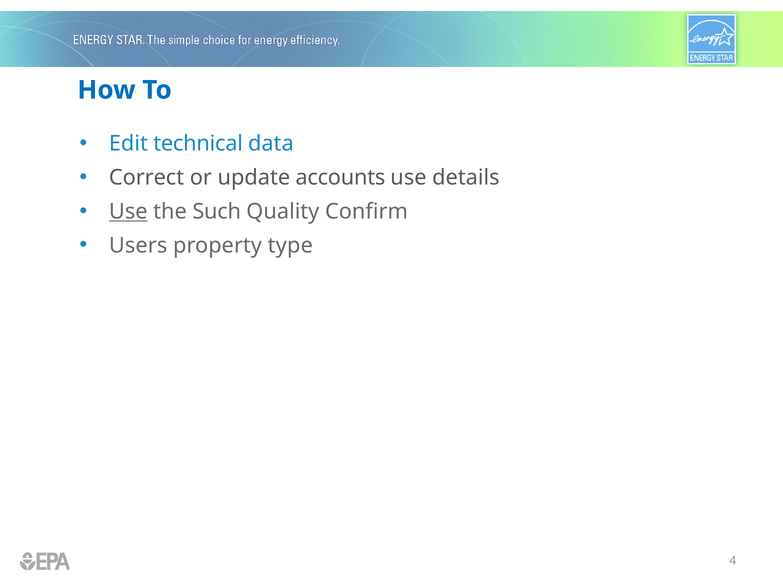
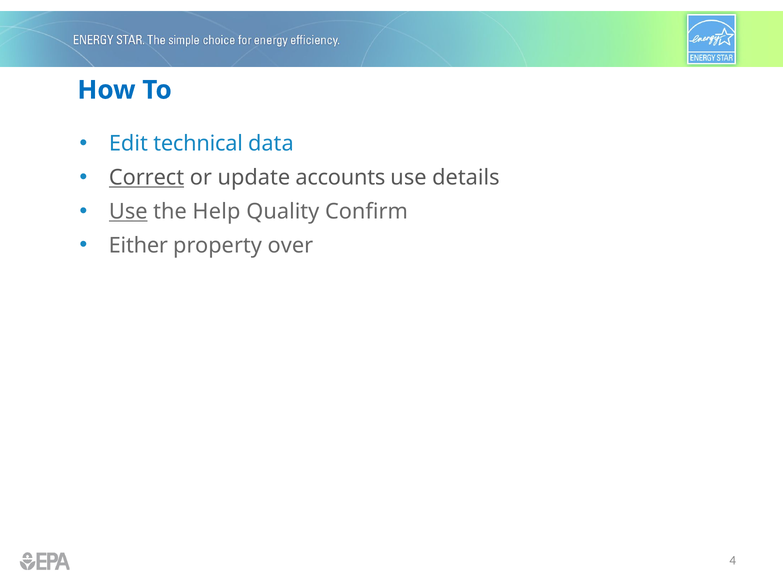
Correct underline: none -> present
Such: Such -> Help
Users: Users -> Either
type: type -> over
